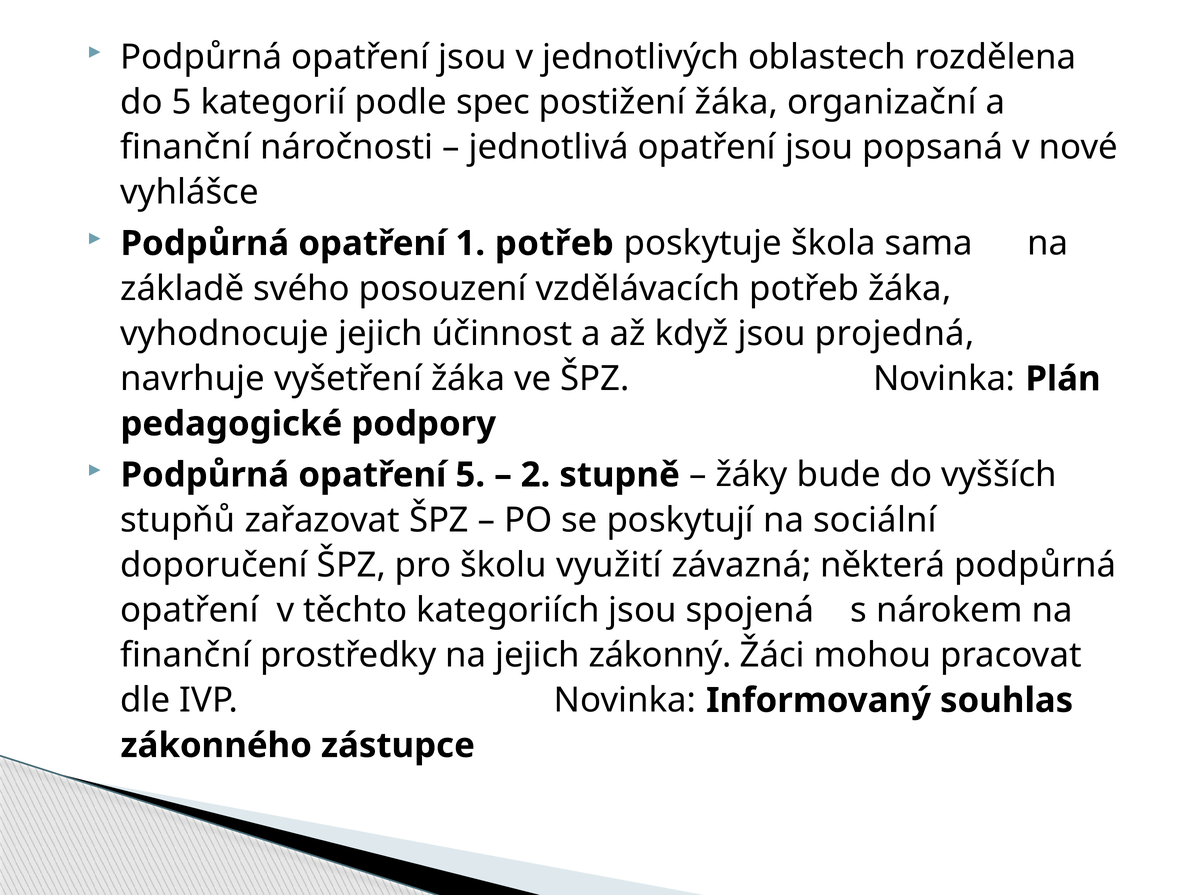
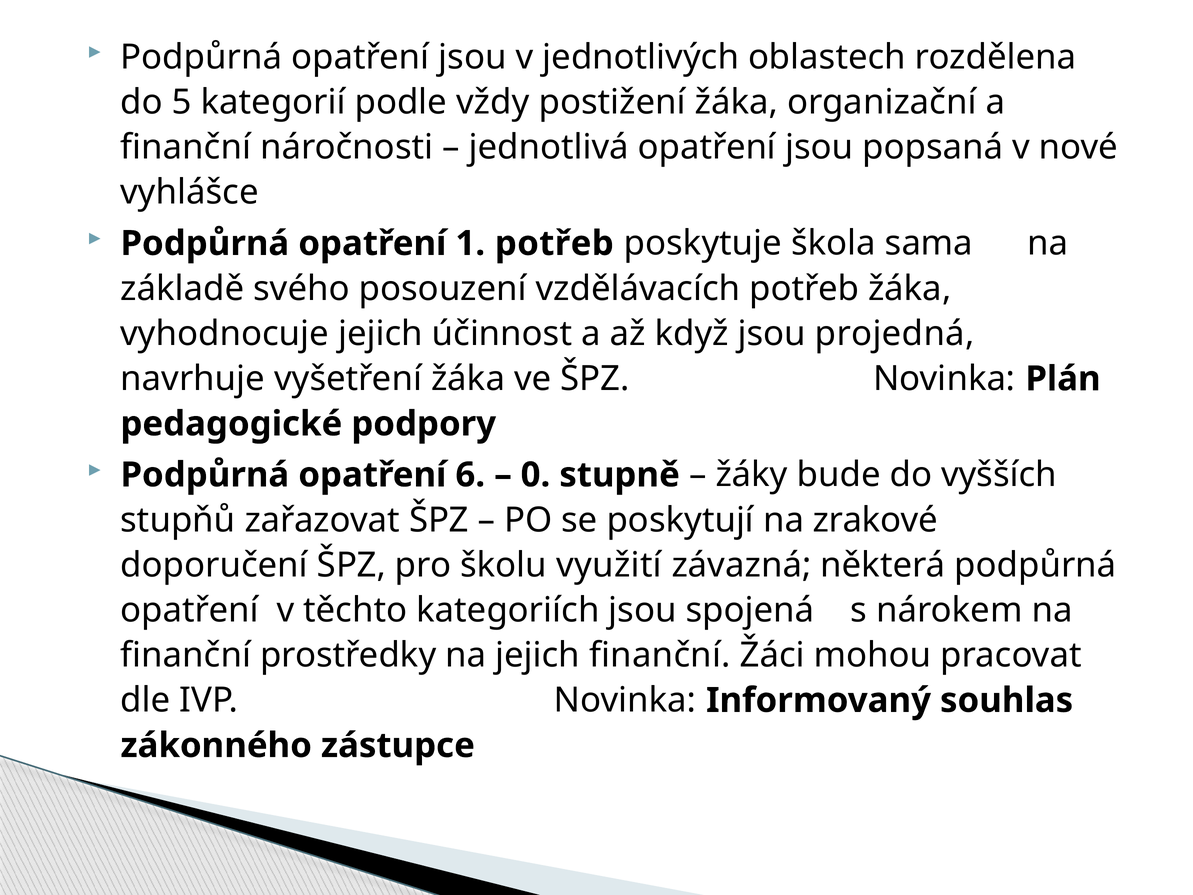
spec: spec -> vždy
opatření 5: 5 -> 6
2: 2 -> 0
sociální: sociální -> zrakové
jejich zákonný: zákonný -> finanční
